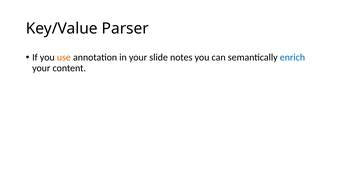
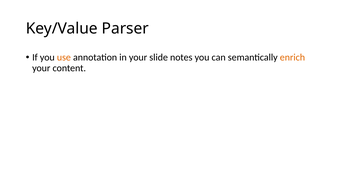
enrich colour: blue -> orange
